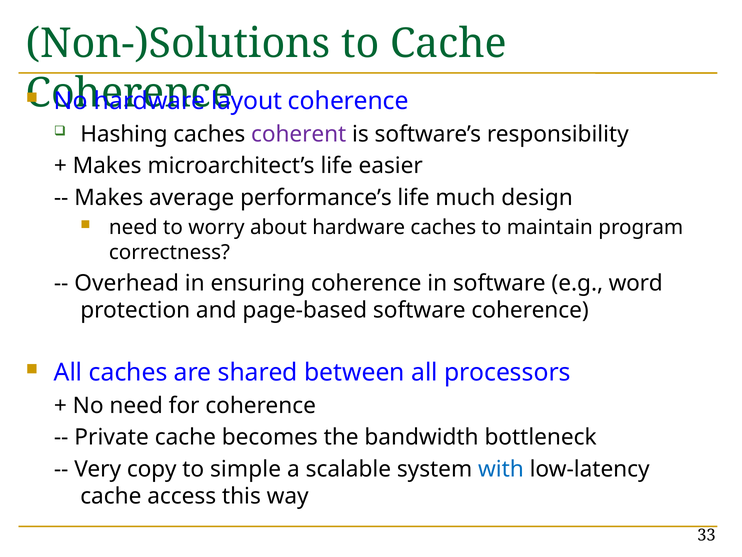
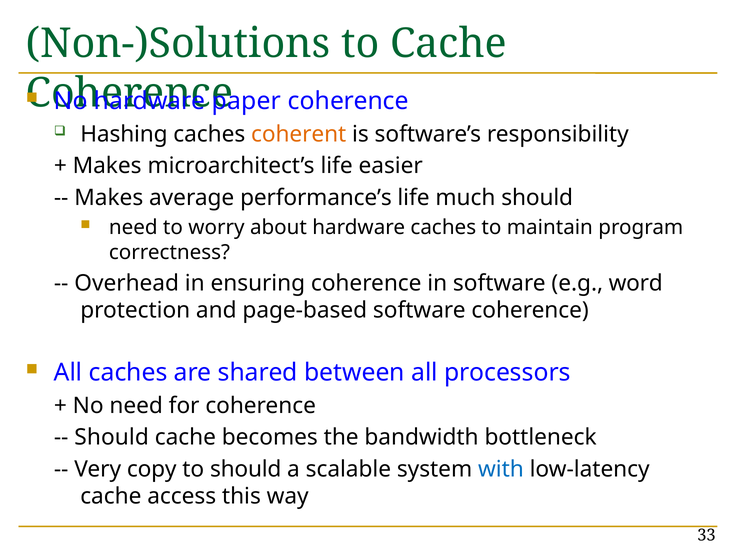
layout: layout -> paper
coherent colour: purple -> orange
much design: design -> should
Private at (112, 437): Private -> Should
to simple: simple -> should
